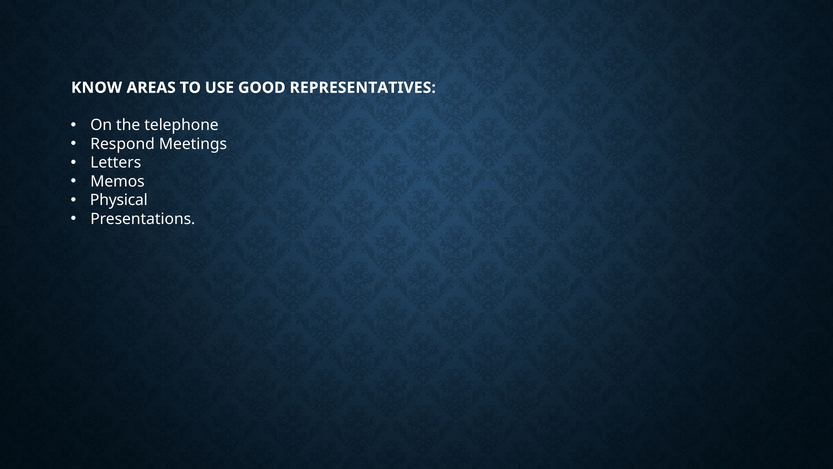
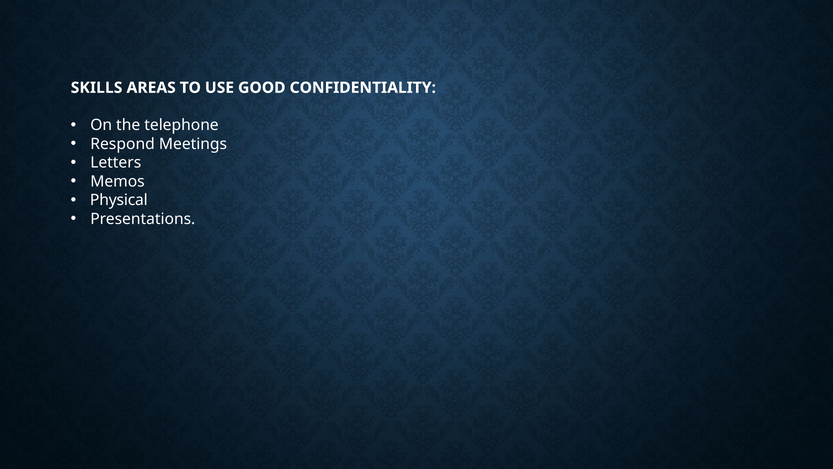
KNOW: KNOW -> SKILLS
REPRESENTATIVES: REPRESENTATIVES -> CONFIDENTIALITY
